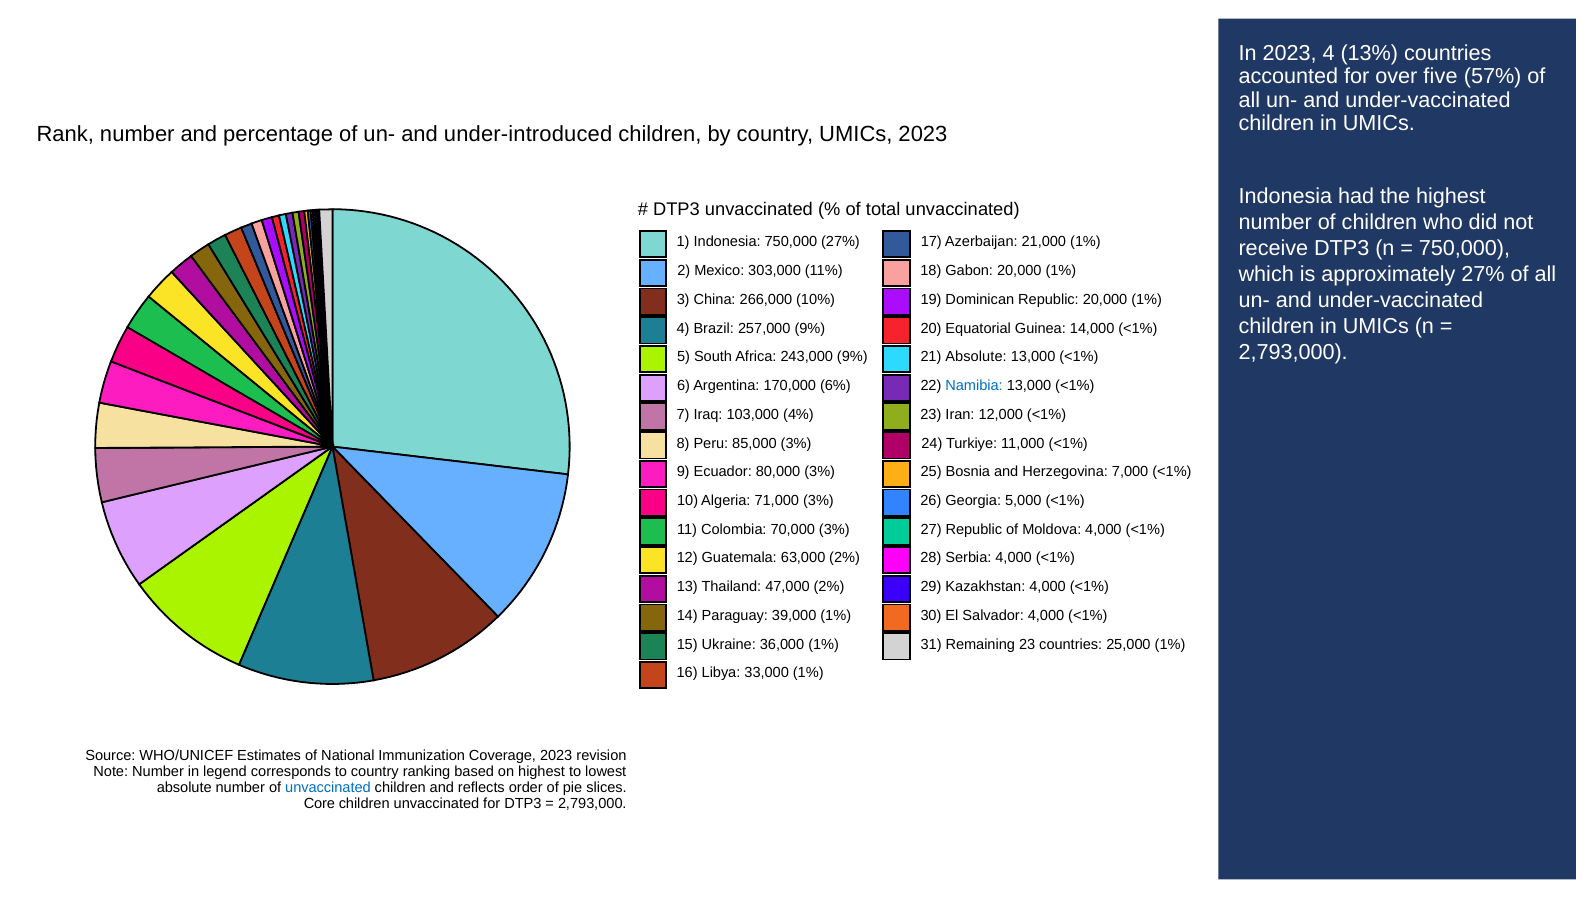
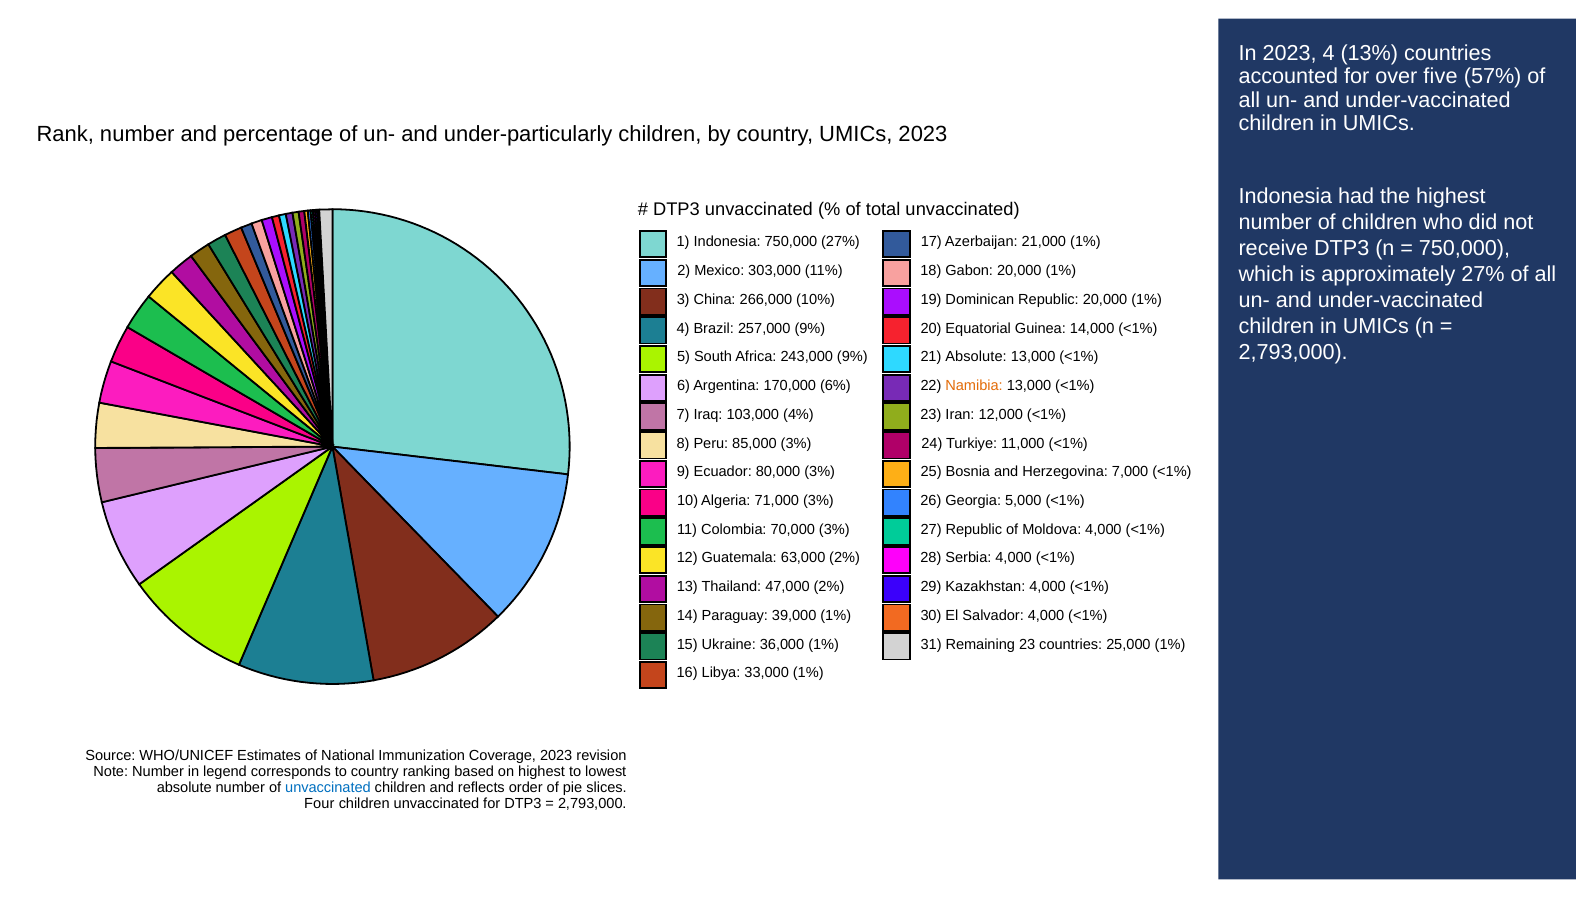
under-introduced: under-introduced -> under-particularly
Namibia colour: blue -> orange
Core: Core -> Four
